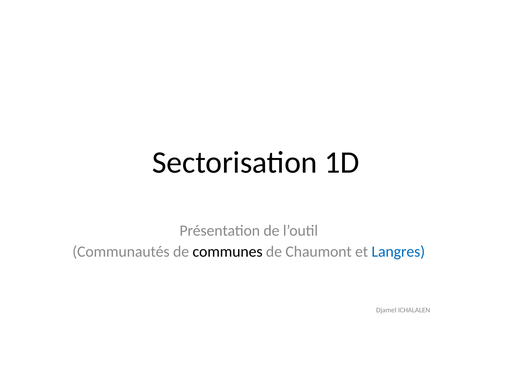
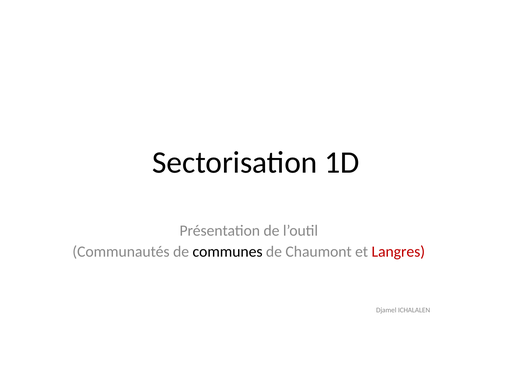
Langres colour: blue -> red
